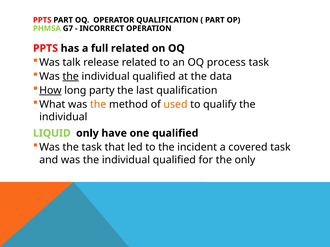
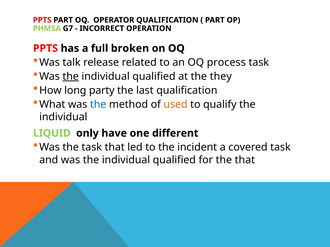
full related: related -> broken
data: data -> they
How underline: present -> none
the at (98, 105) colour: orange -> blue
one qualified: qualified -> different
the only: only -> that
